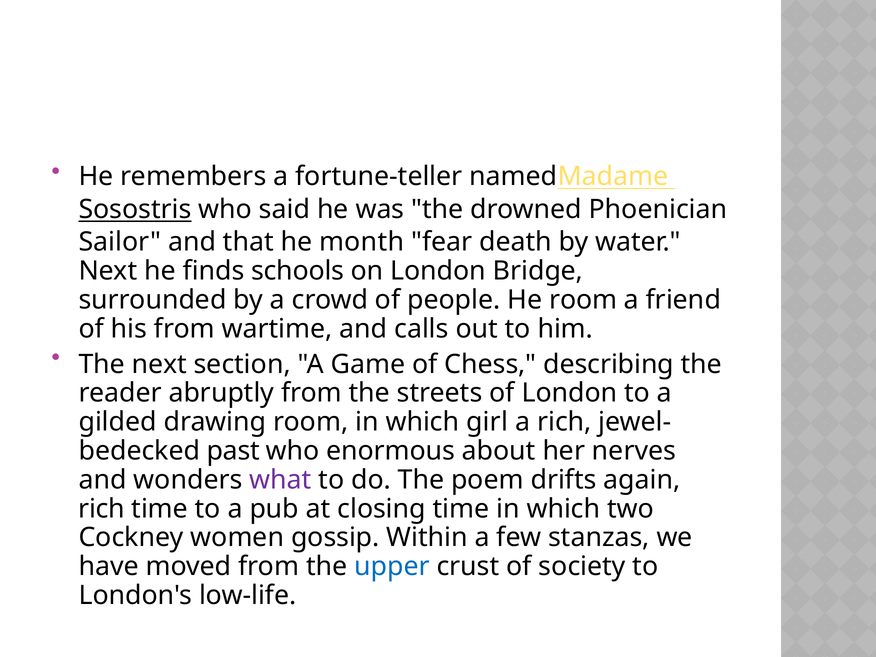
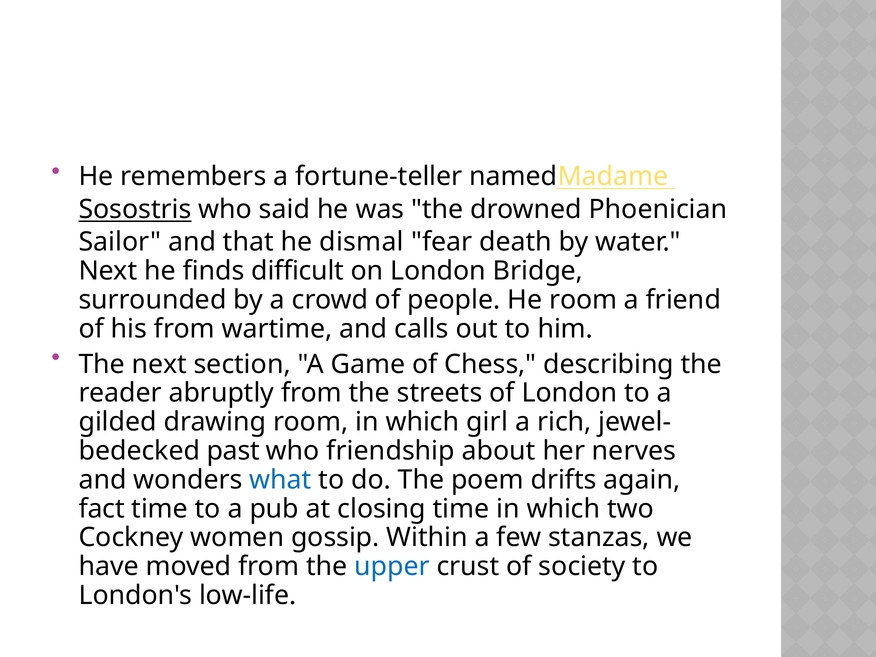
month: month -> dismal
schools: schools -> difficult
enormous: enormous -> friendship
what colour: purple -> blue
rich at (102, 509): rich -> fact
